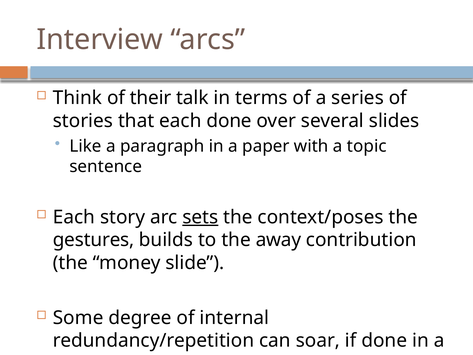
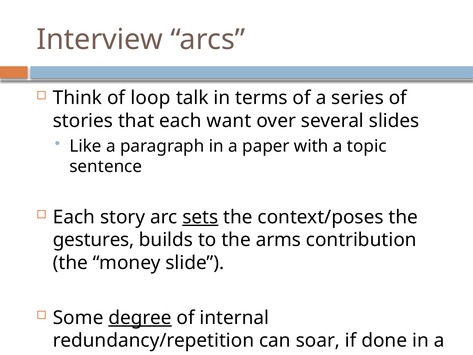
their: their -> loop
each done: done -> want
away: away -> arms
degree underline: none -> present
